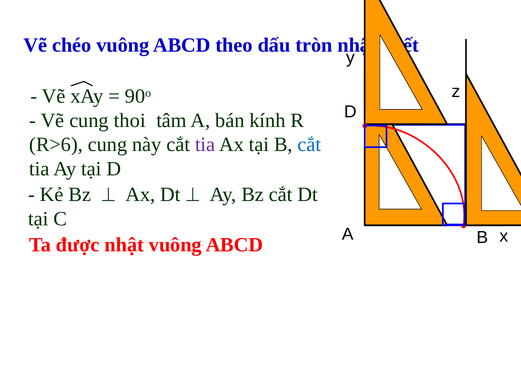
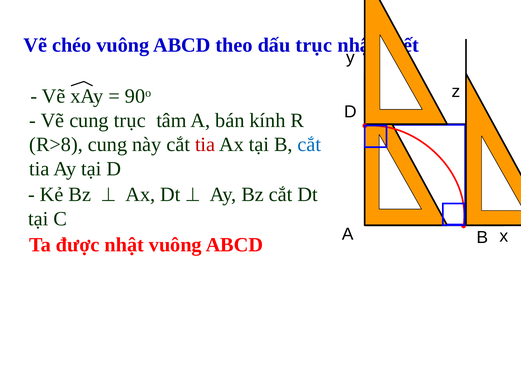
dấu tròn: tròn -> trục
cung thoi: thoi -> trục
R>6: R>6 -> R>8
tia at (205, 145) colour: purple -> red
